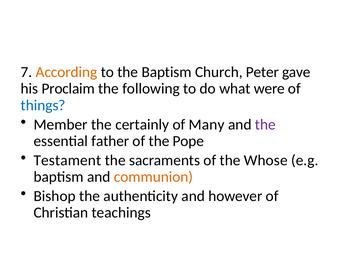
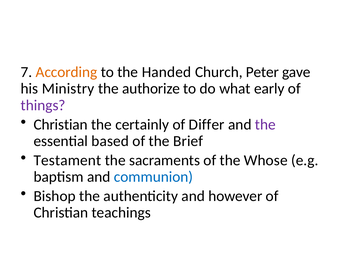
the Baptism: Baptism -> Handed
Proclaim: Proclaim -> Ministry
following: following -> authorize
were: were -> early
things colour: blue -> purple
Member at (61, 124): Member -> Christian
Many: Many -> Differ
father: father -> based
Pope: Pope -> Brief
communion colour: orange -> blue
